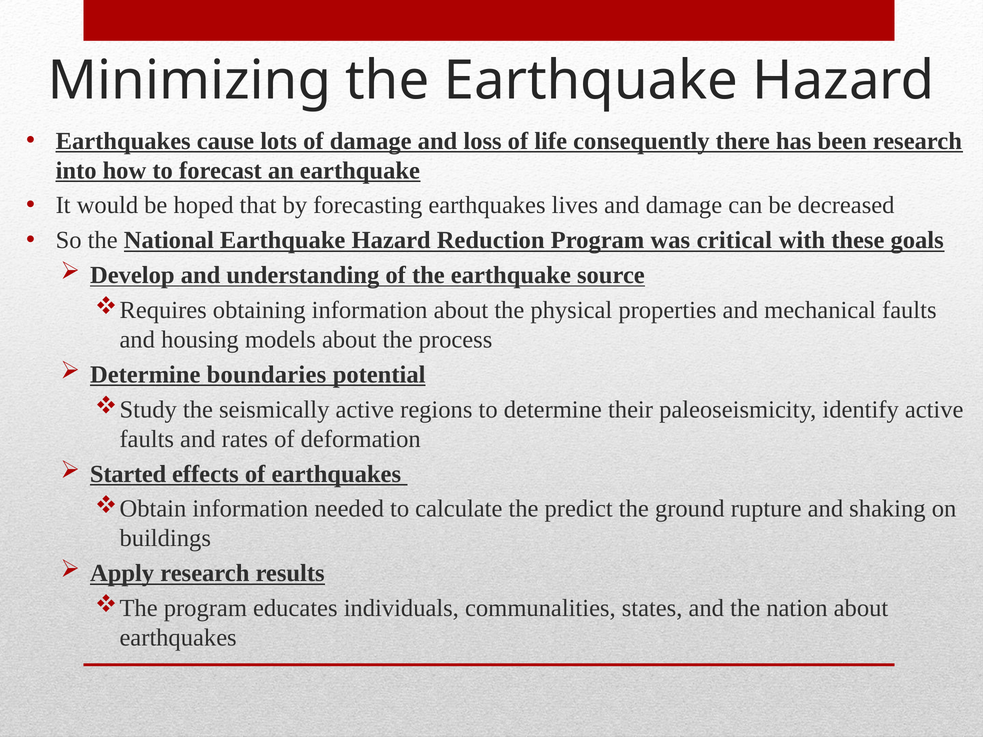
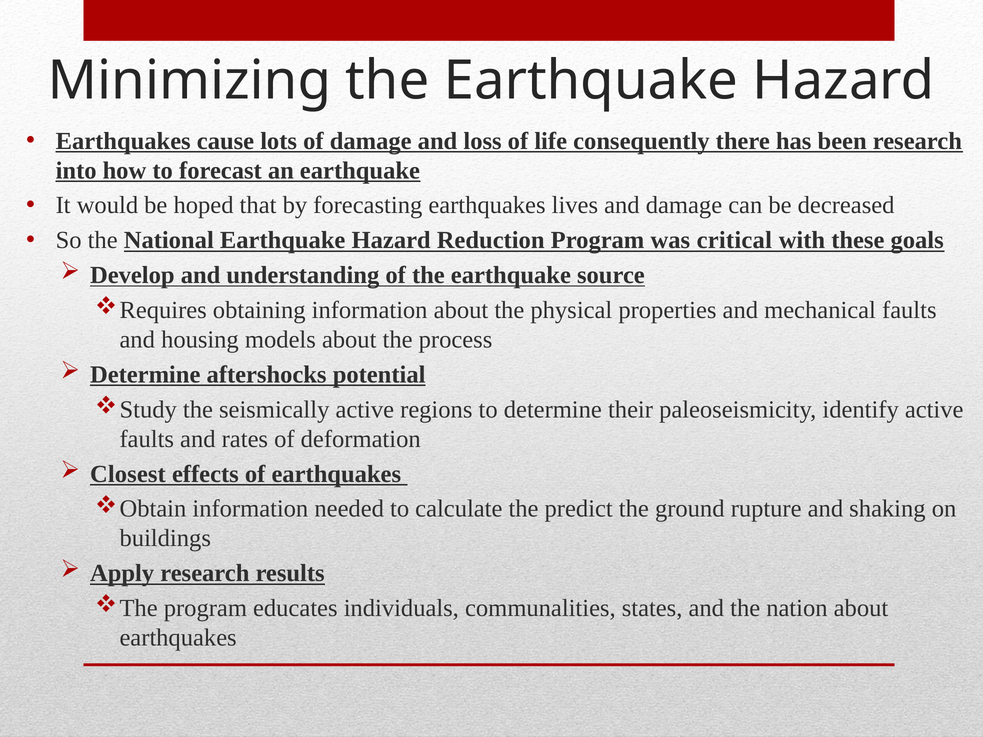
boundaries: boundaries -> aftershocks
Started: Started -> Closest
